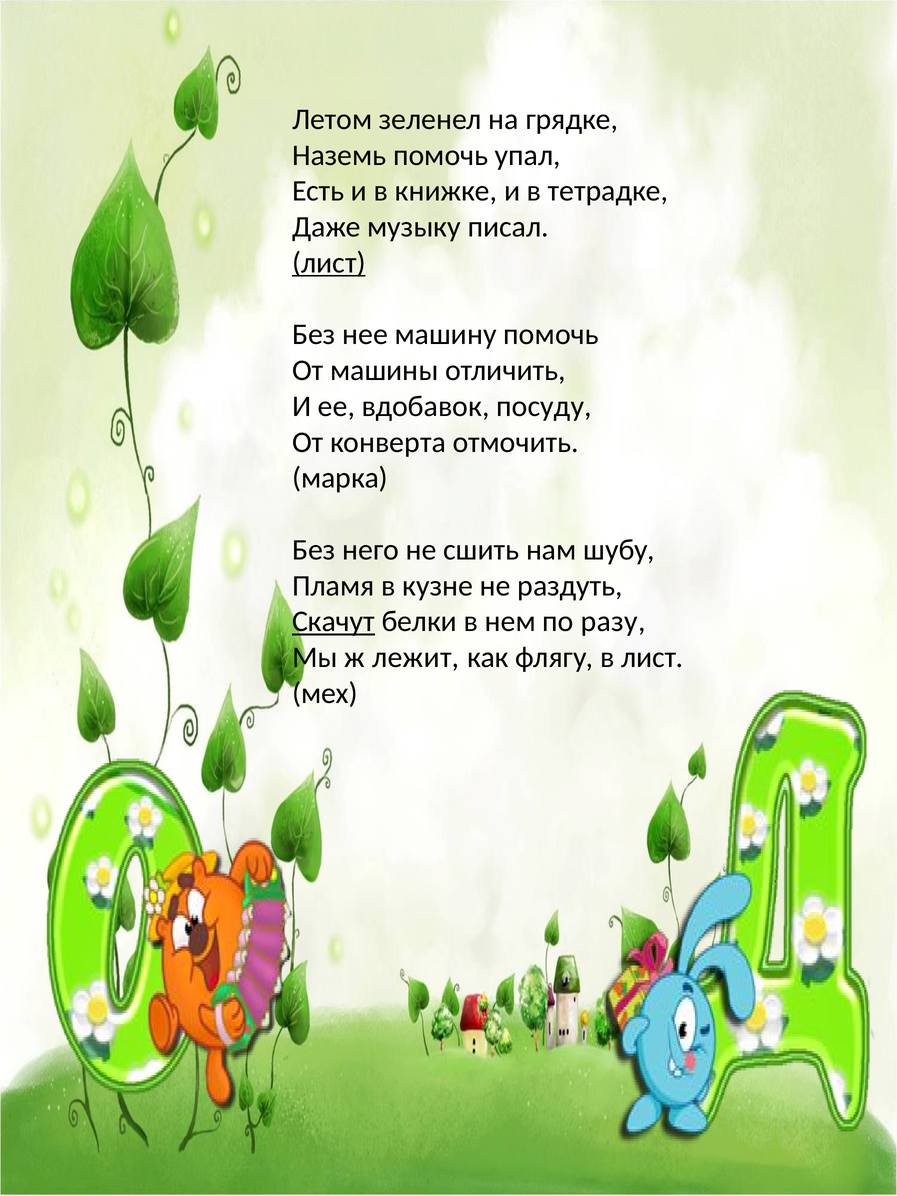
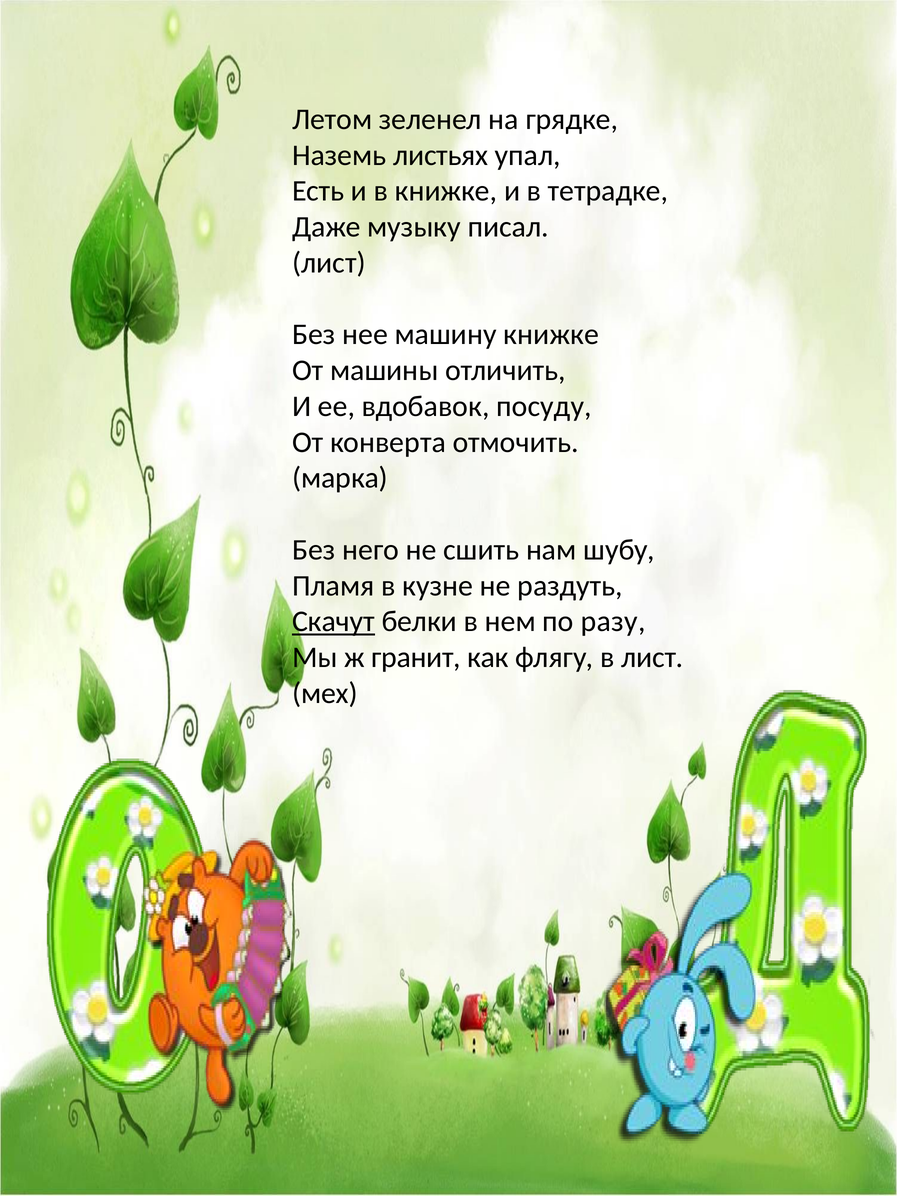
Наземь помочь: помочь -> листьях
лист at (329, 263) underline: present -> none
машину помочь: помочь -> книжке
лежит: лежит -> гранит
